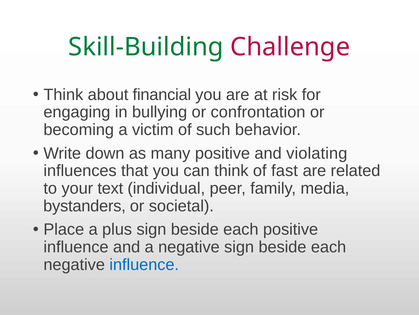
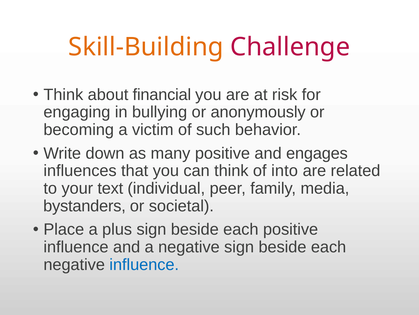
Skill-Building colour: green -> orange
confrontation: confrontation -> anonymously
violating: violating -> engages
fast: fast -> into
